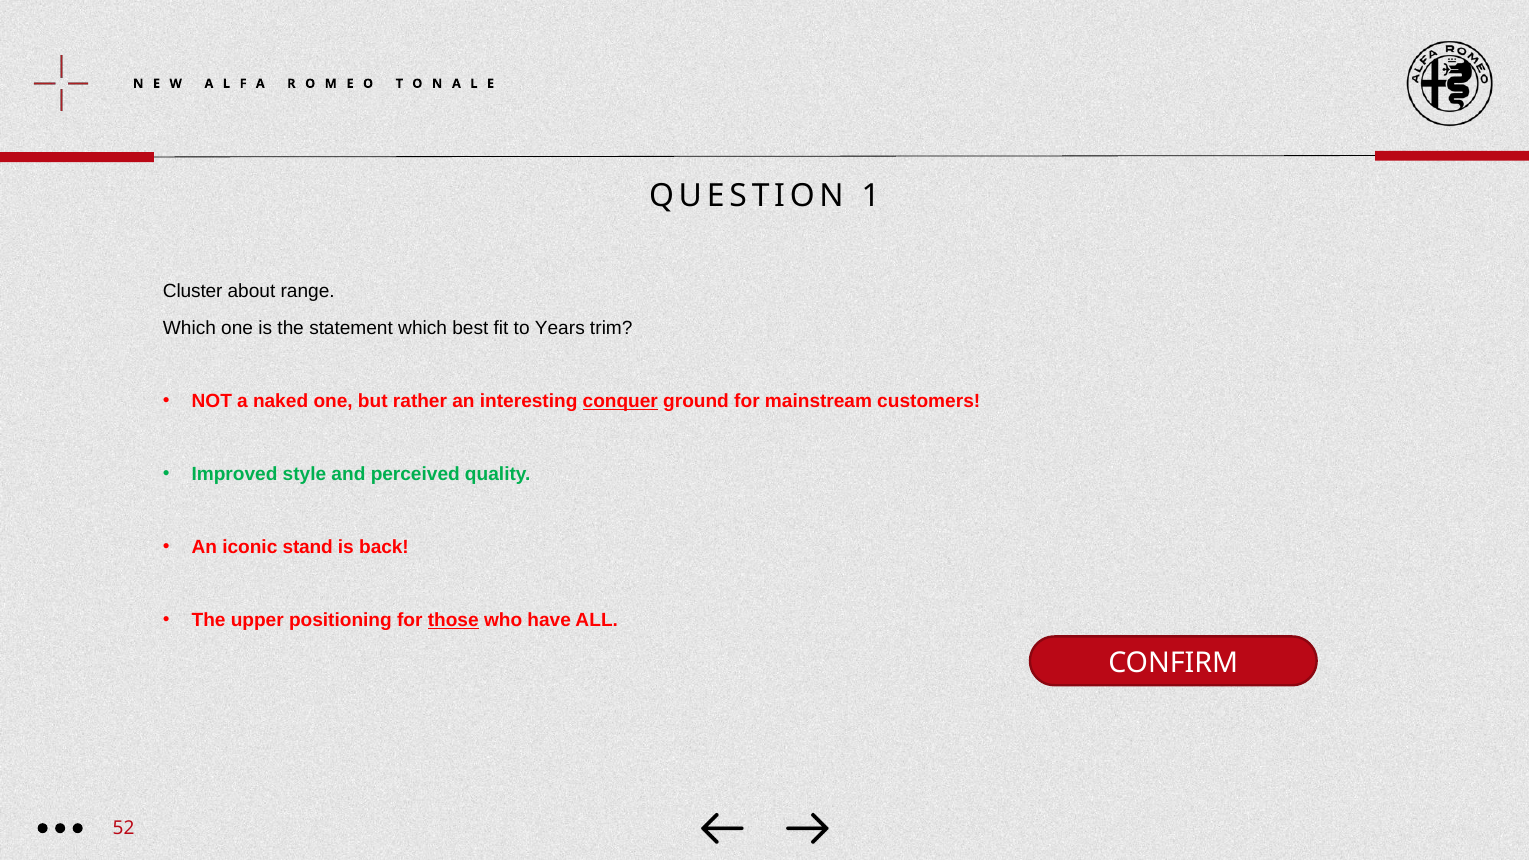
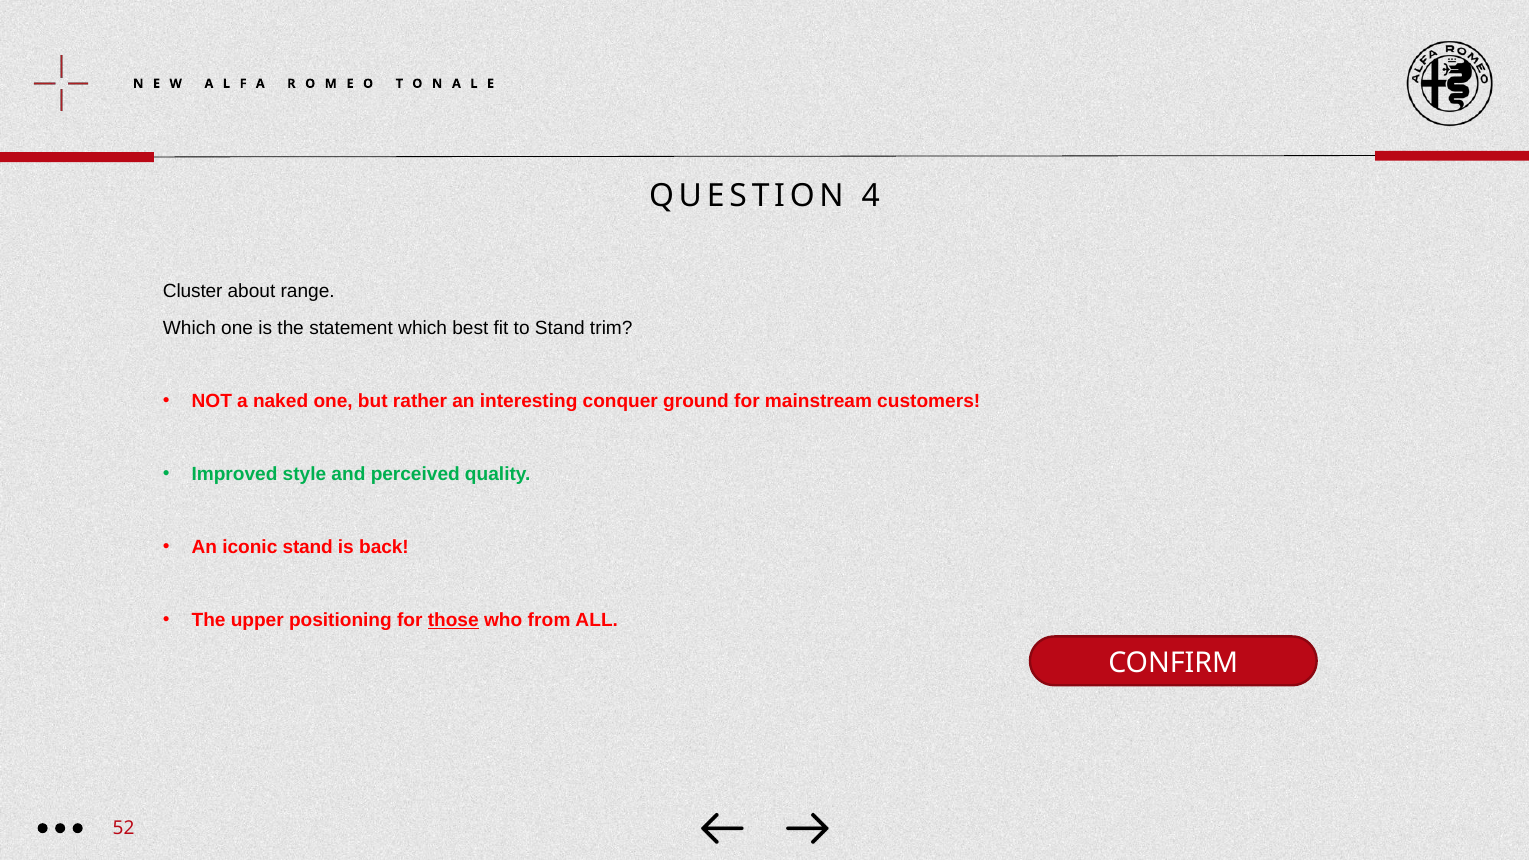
1: 1 -> 4
to Years: Years -> Stand
conquer underline: present -> none
have: have -> from
